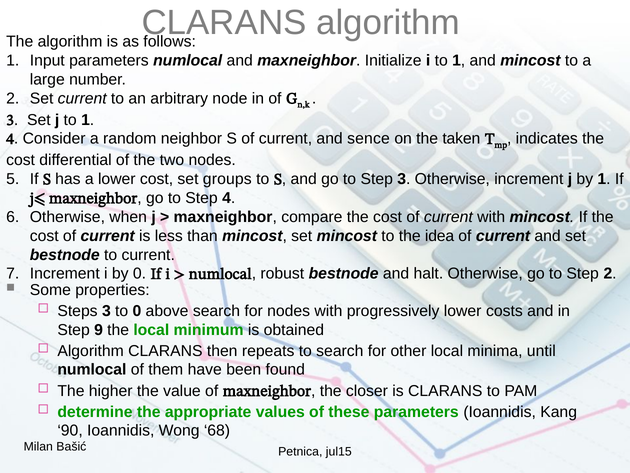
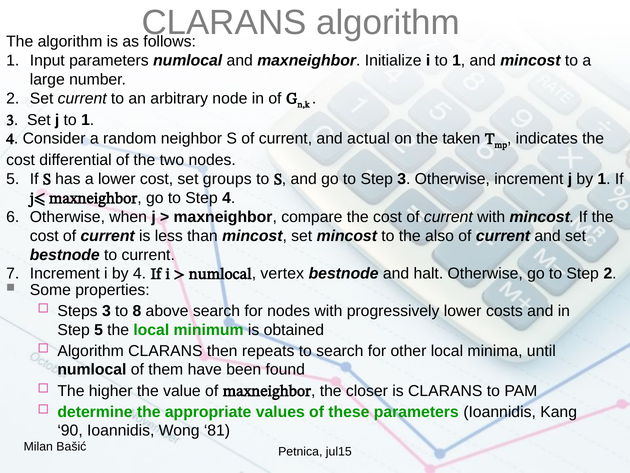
sence: sence -> actual
idea: idea -> also
by 0: 0 -> 4
robust: robust -> vertex
to 0: 0 -> 8
Step 9: 9 -> 5
68: 68 -> 81
